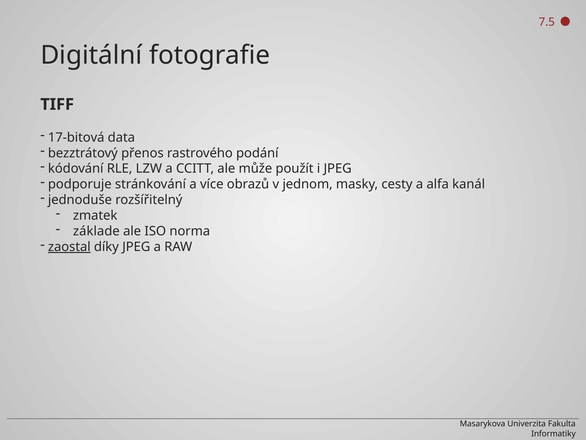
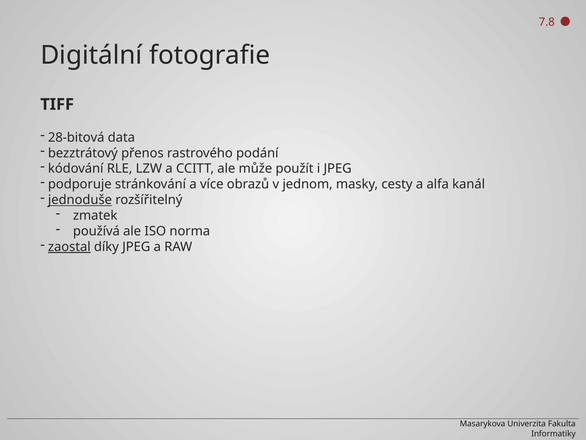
7.5: 7.5 -> 7.8
17-bitová: 17-bitová -> 28-bitová
jednoduše underline: none -> present
základe: základe -> používá
